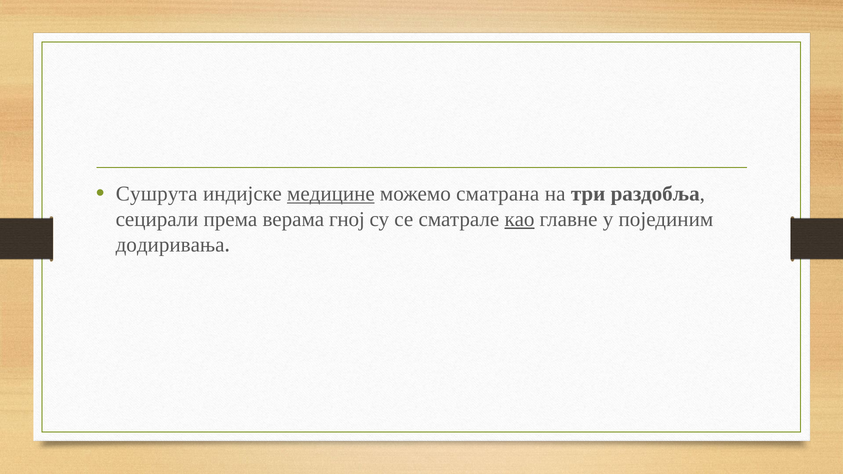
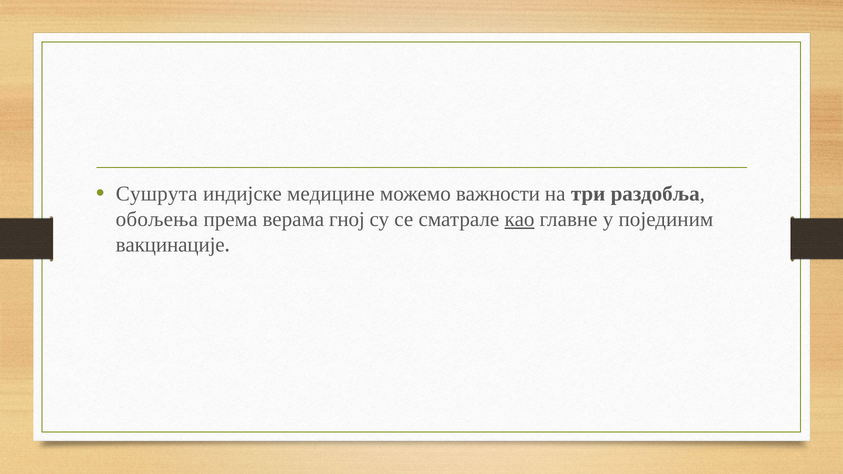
медицине underline: present -> none
сматрана: сматрана -> важности
сецирали: сецирали -> обољења
додиривања: додиривања -> вакцинације
